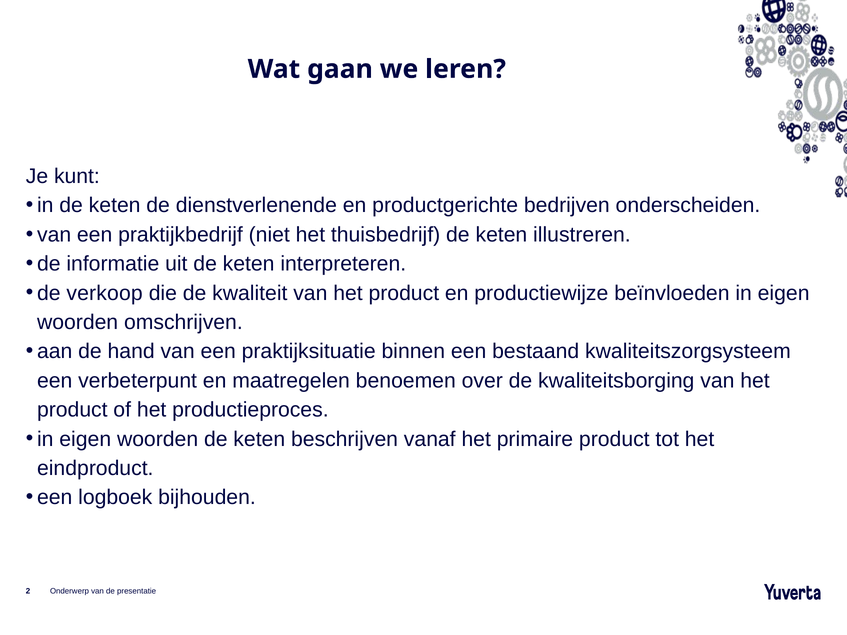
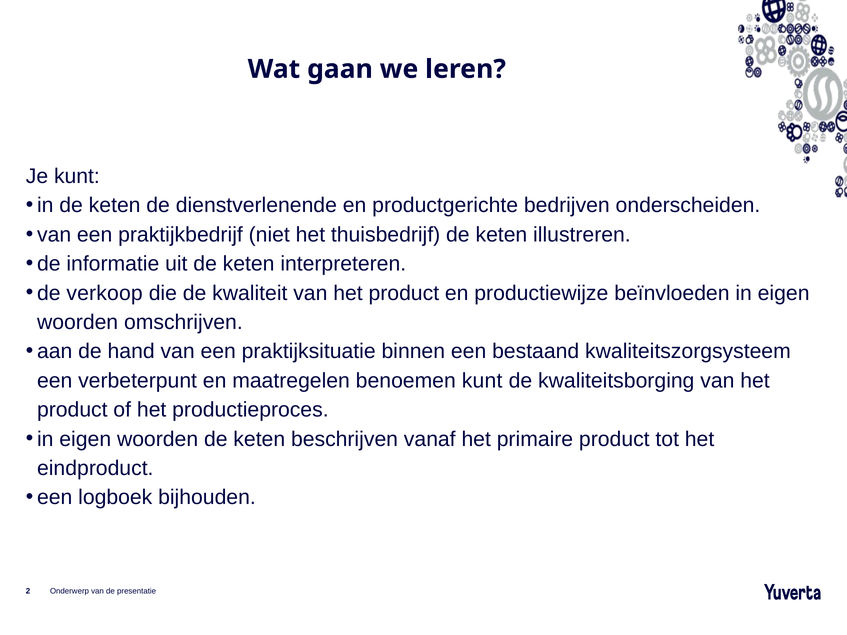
benoemen over: over -> kunt
